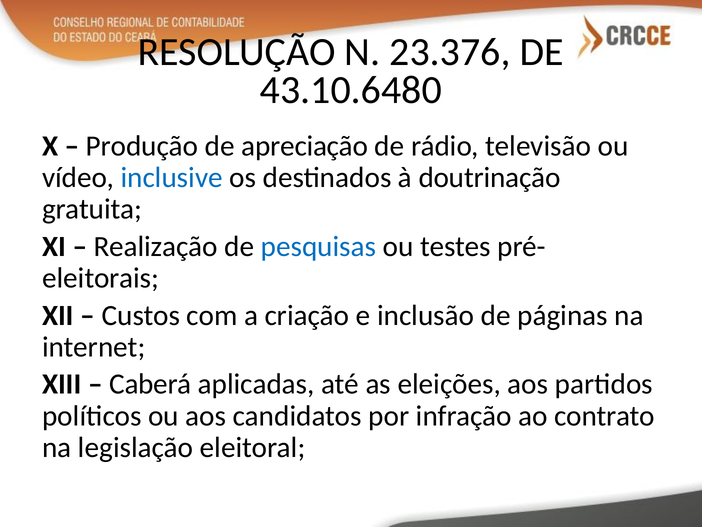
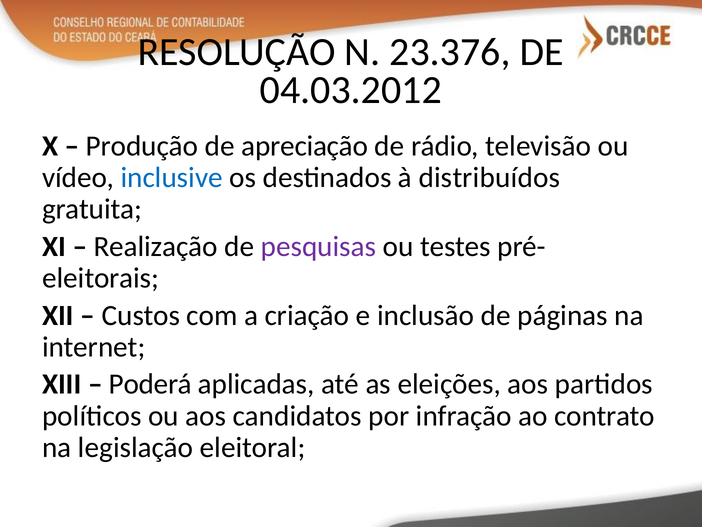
43.10.6480: 43.10.6480 -> 04.03.2012
doutrinação: doutrinação -> distribuídos
pesquisas colour: blue -> purple
Caberá: Caberá -> Poderá
